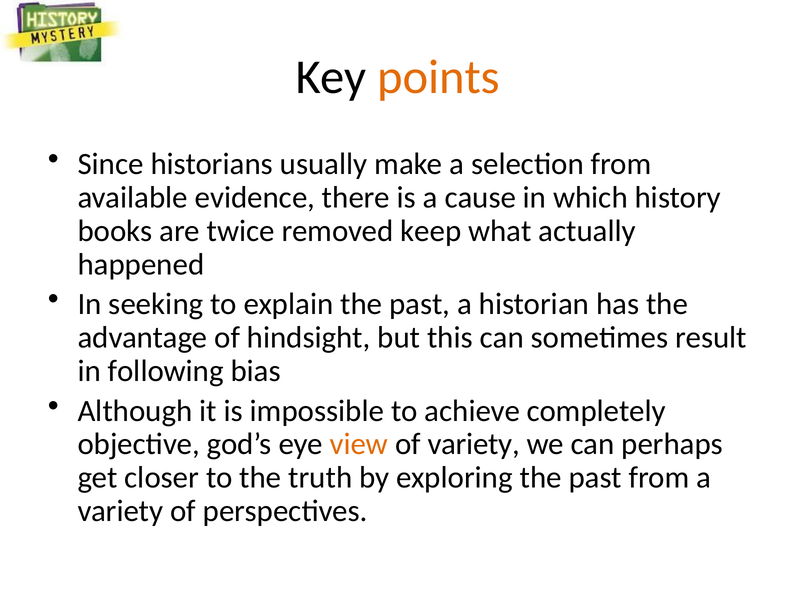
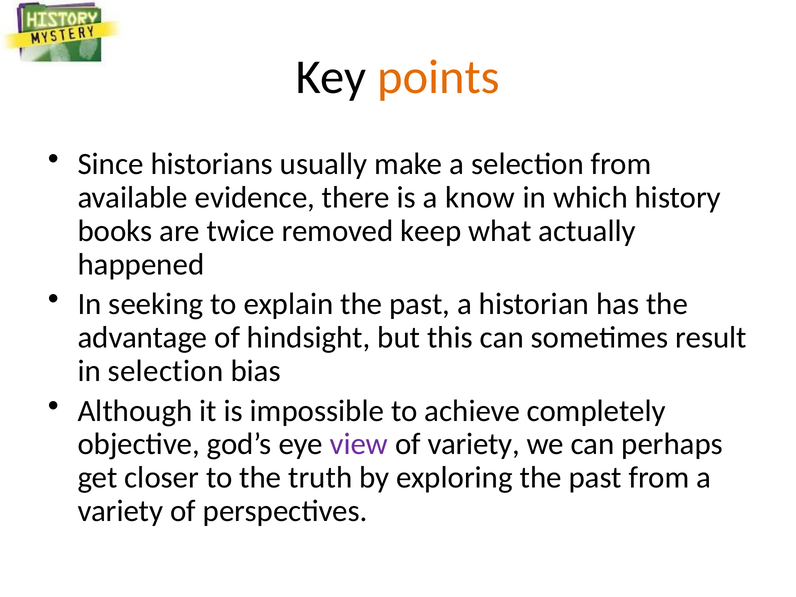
cause: cause -> know
in following: following -> selection
view colour: orange -> purple
